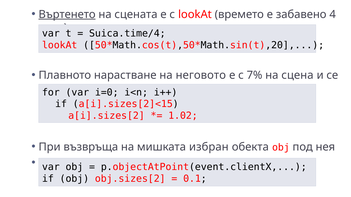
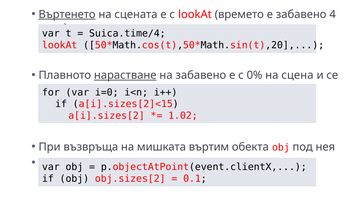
нарастване underline: none -> present
на неговото: неговото -> забавено
7%: 7% -> 0%
избран: избран -> въртим
